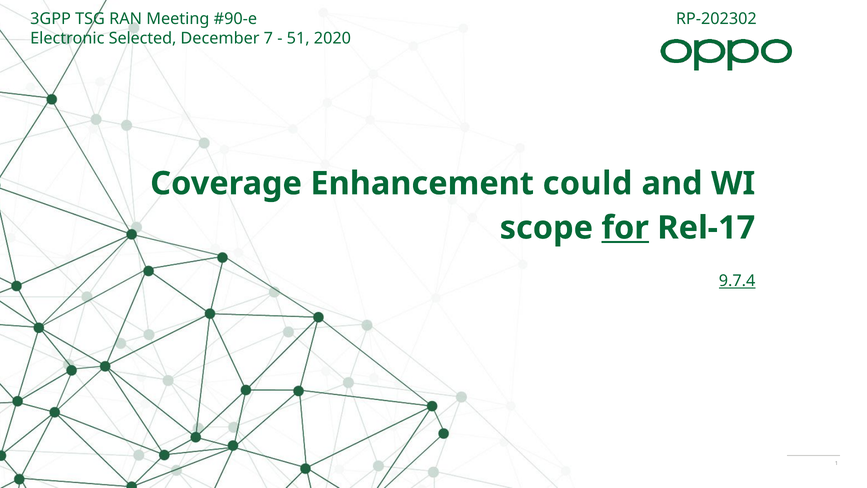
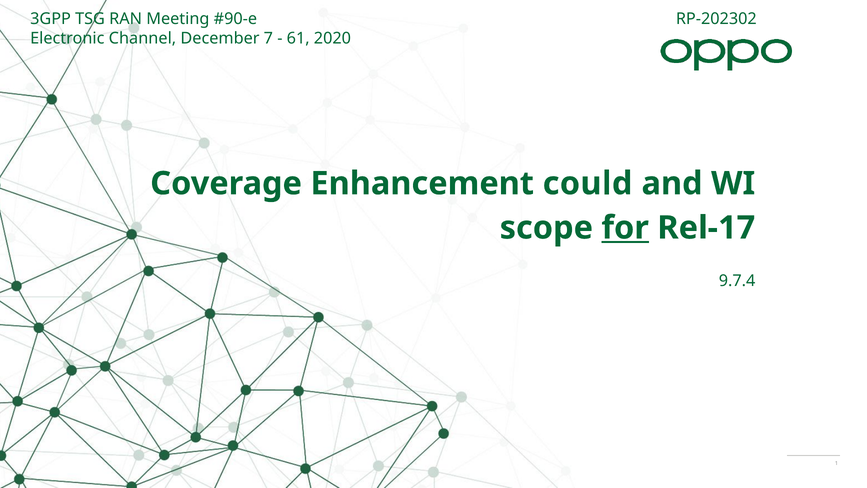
Selected: Selected -> Channel
51: 51 -> 61
9.7.4 underline: present -> none
